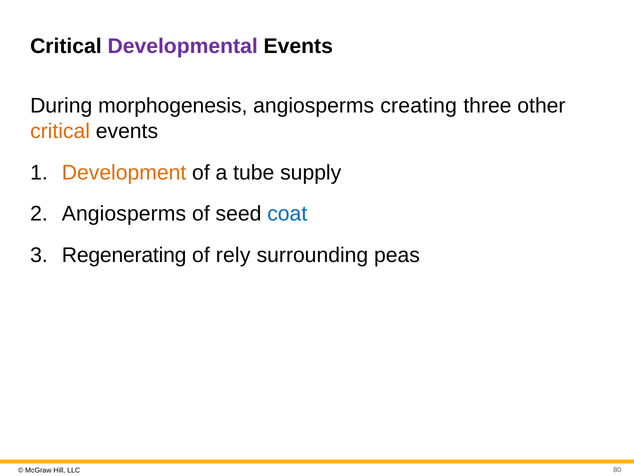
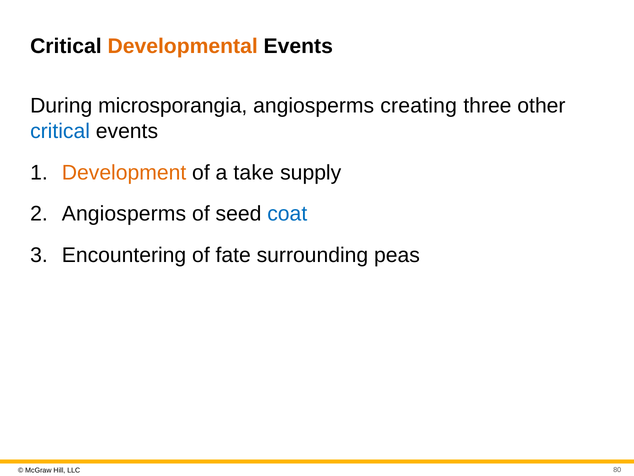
Developmental colour: purple -> orange
morphogenesis: morphogenesis -> microsporangia
critical at (60, 131) colour: orange -> blue
tube: tube -> take
Regenerating: Regenerating -> Encountering
rely: rely -> fate
